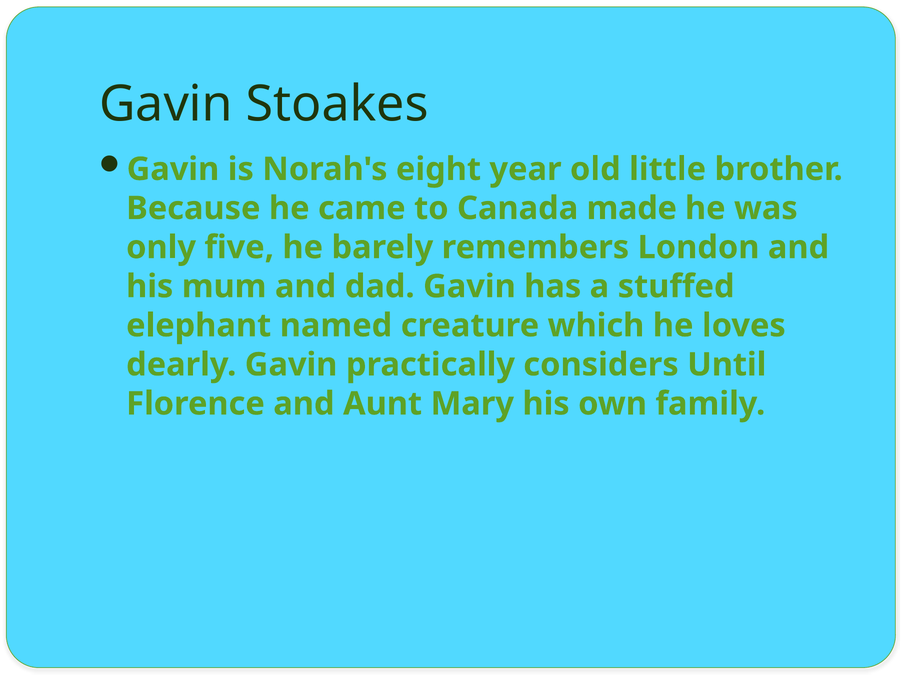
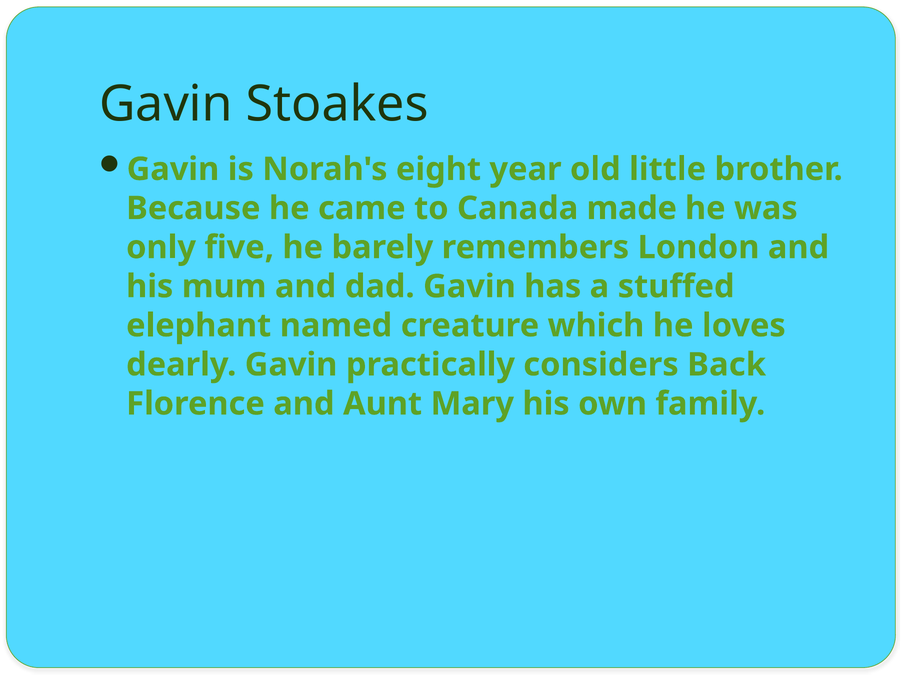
Until: Until -> Back
